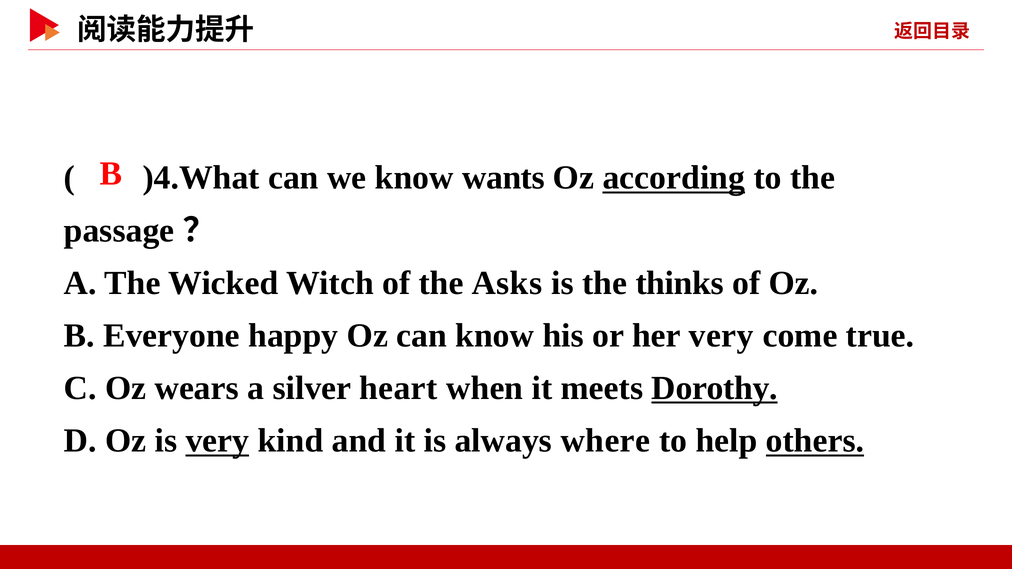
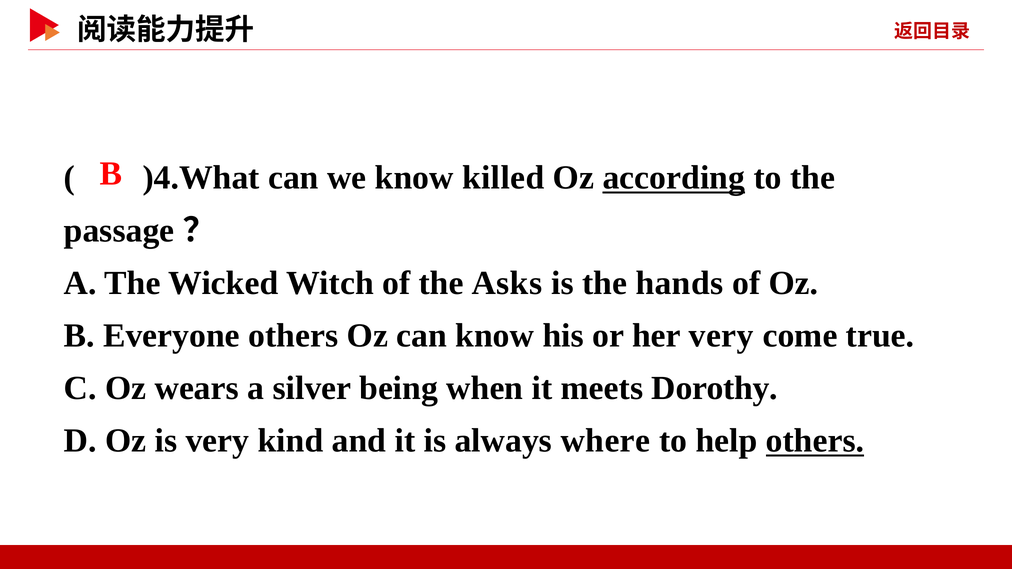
wants: wants -> killed
thinks: thinks -> hands
Everyone happy: happy -> others
heart: heart -> being
Dorothy underline: present -> none
very at (217, 441) underline: present -> none
